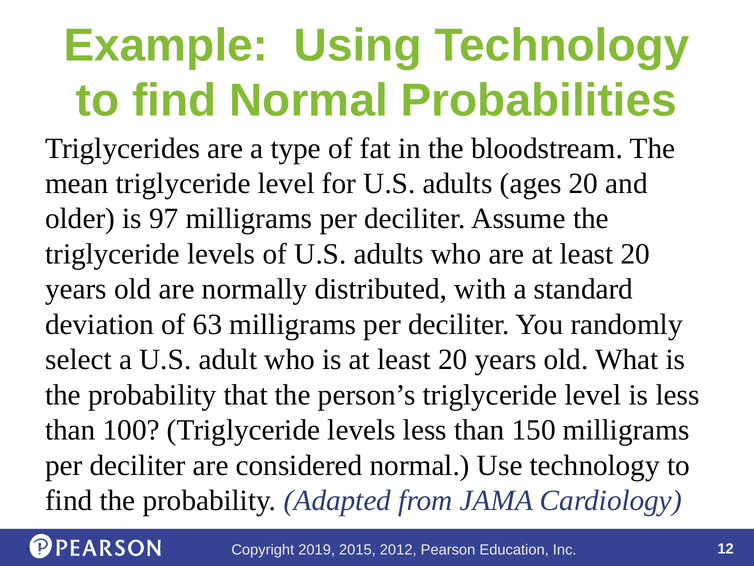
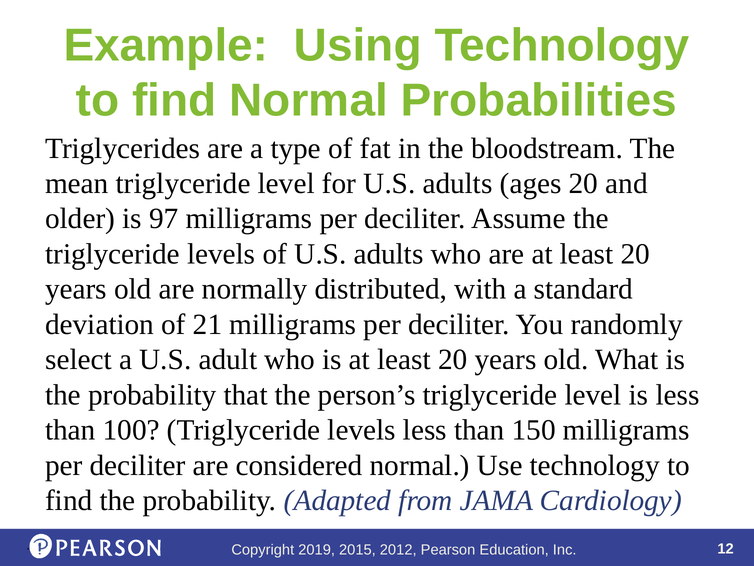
63: 63 -> 21
